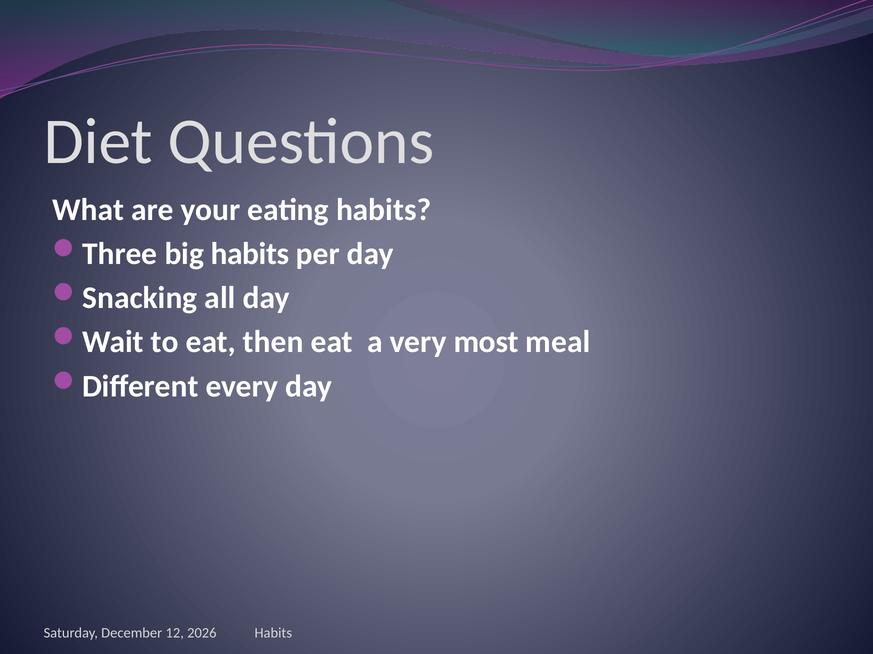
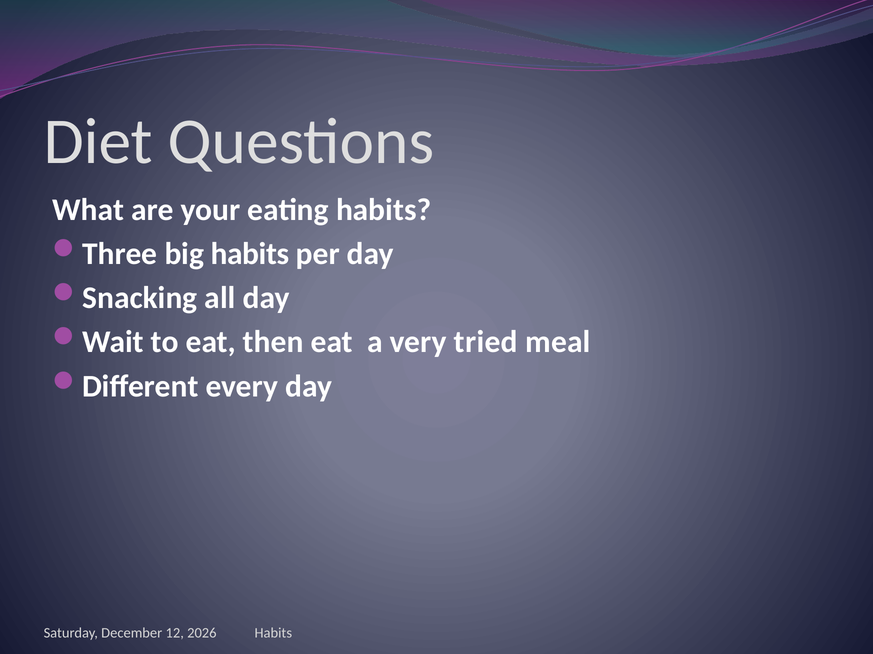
most: most -> tried
